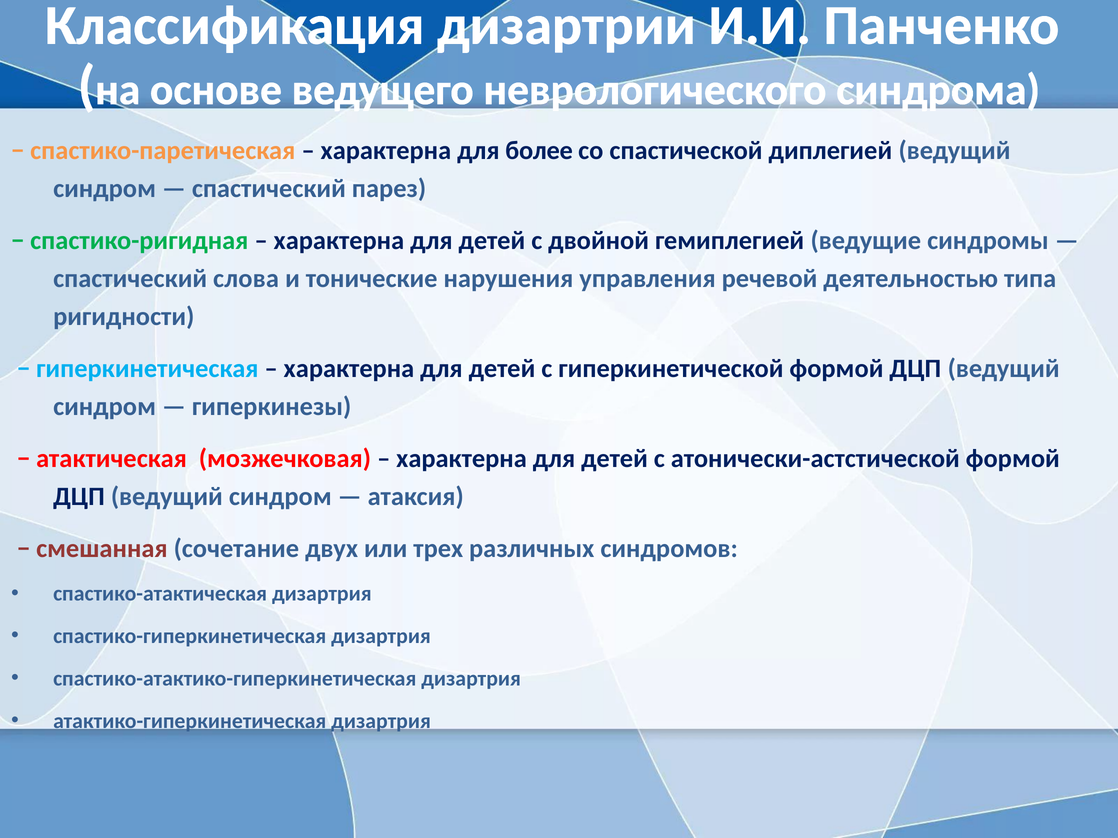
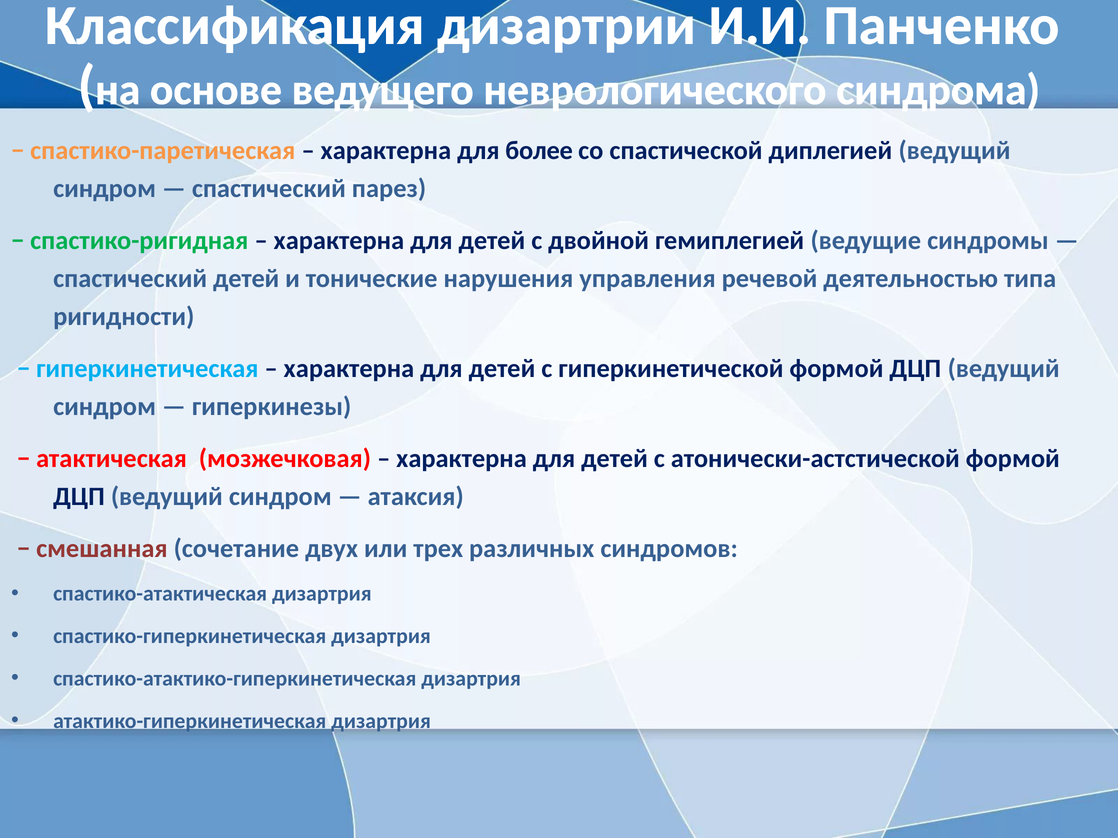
спастический слова: слова -> детей
